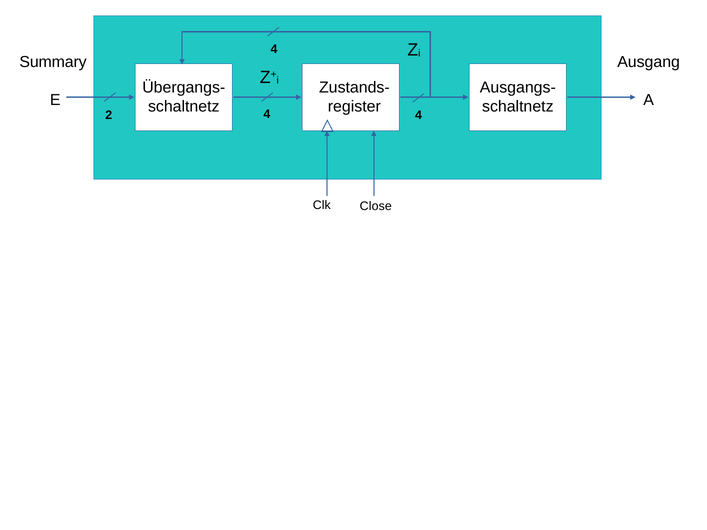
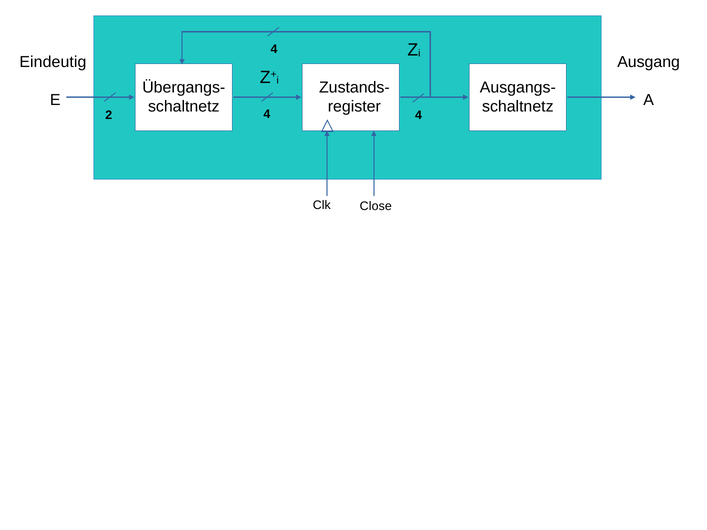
Summary: Summary -> Eindeutig
